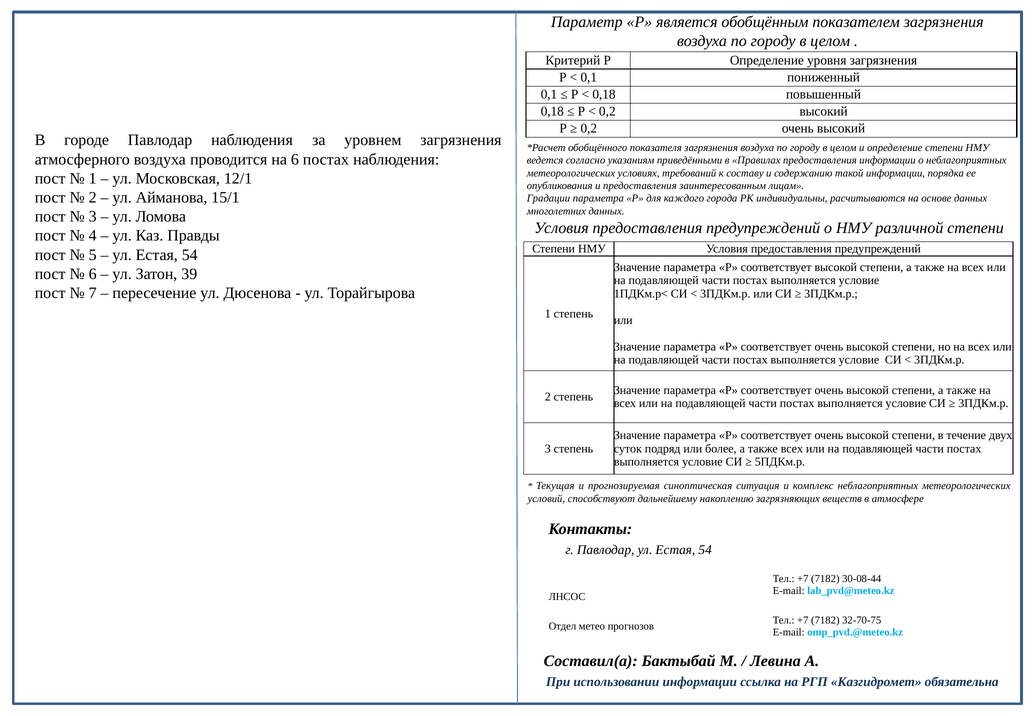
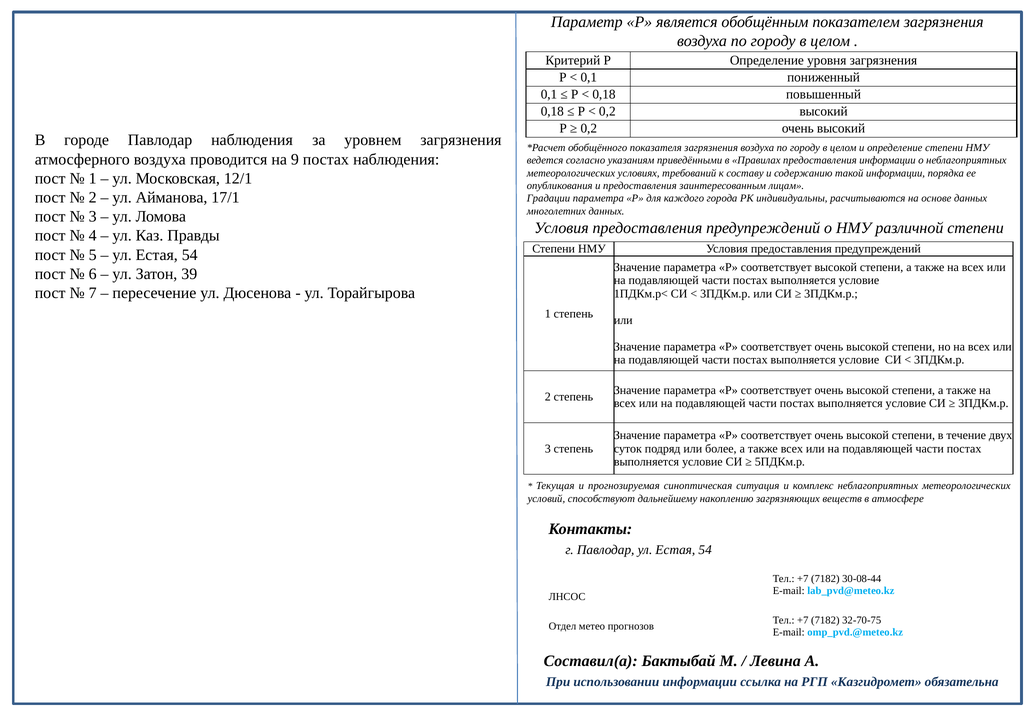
на 6: 6 -> 9
15/1: 15/1 -> 17/1
